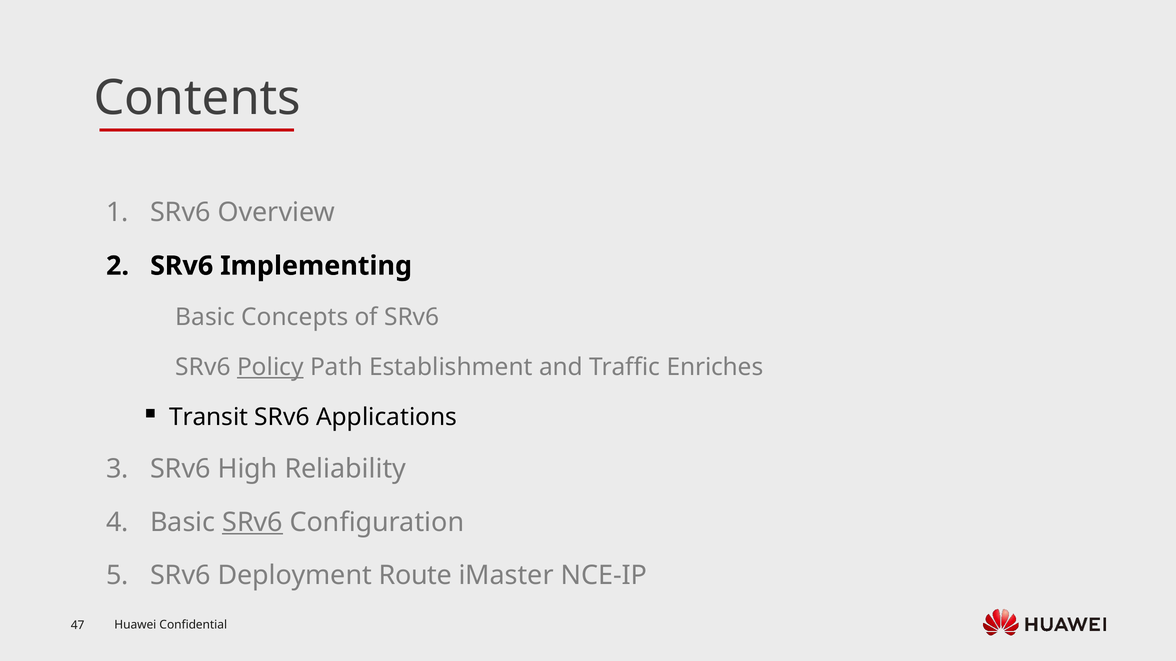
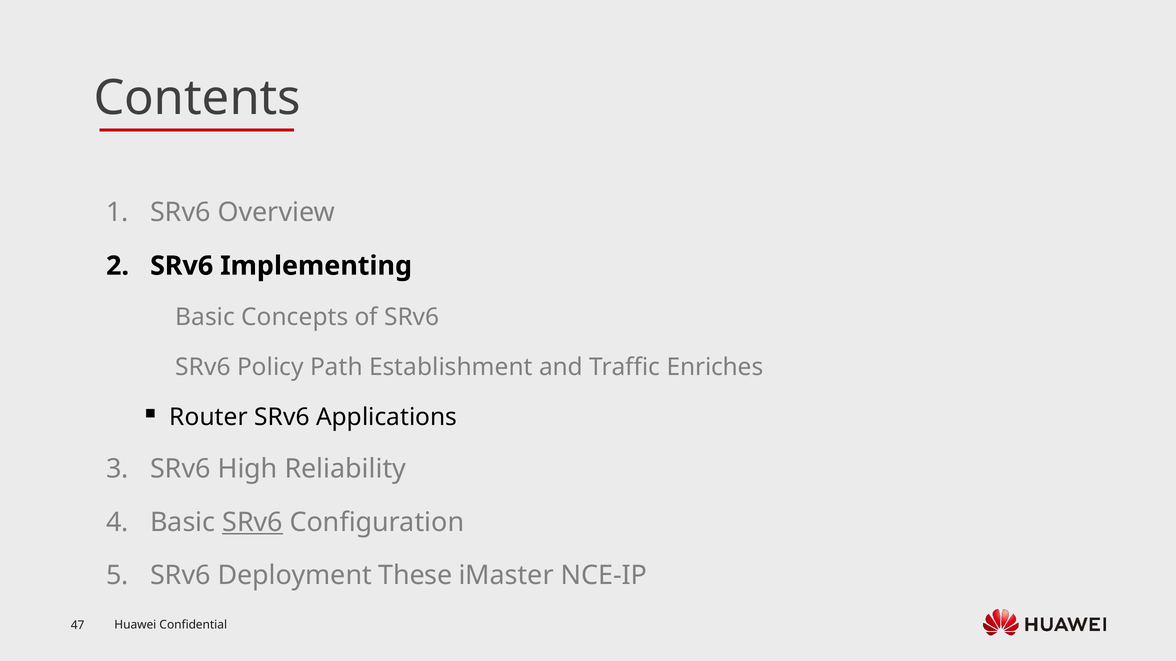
Policy underline: present -> none
Transit: Transit -> Router
Route: Route -> These
